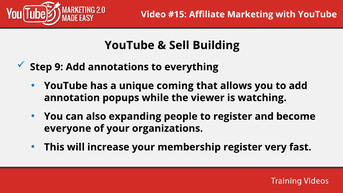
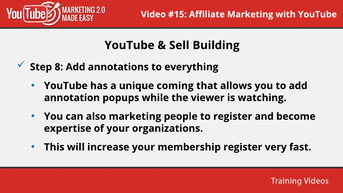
9: 9 -> 8
also expanding: expanding -> marketing
everyone: everyone -> expertise
